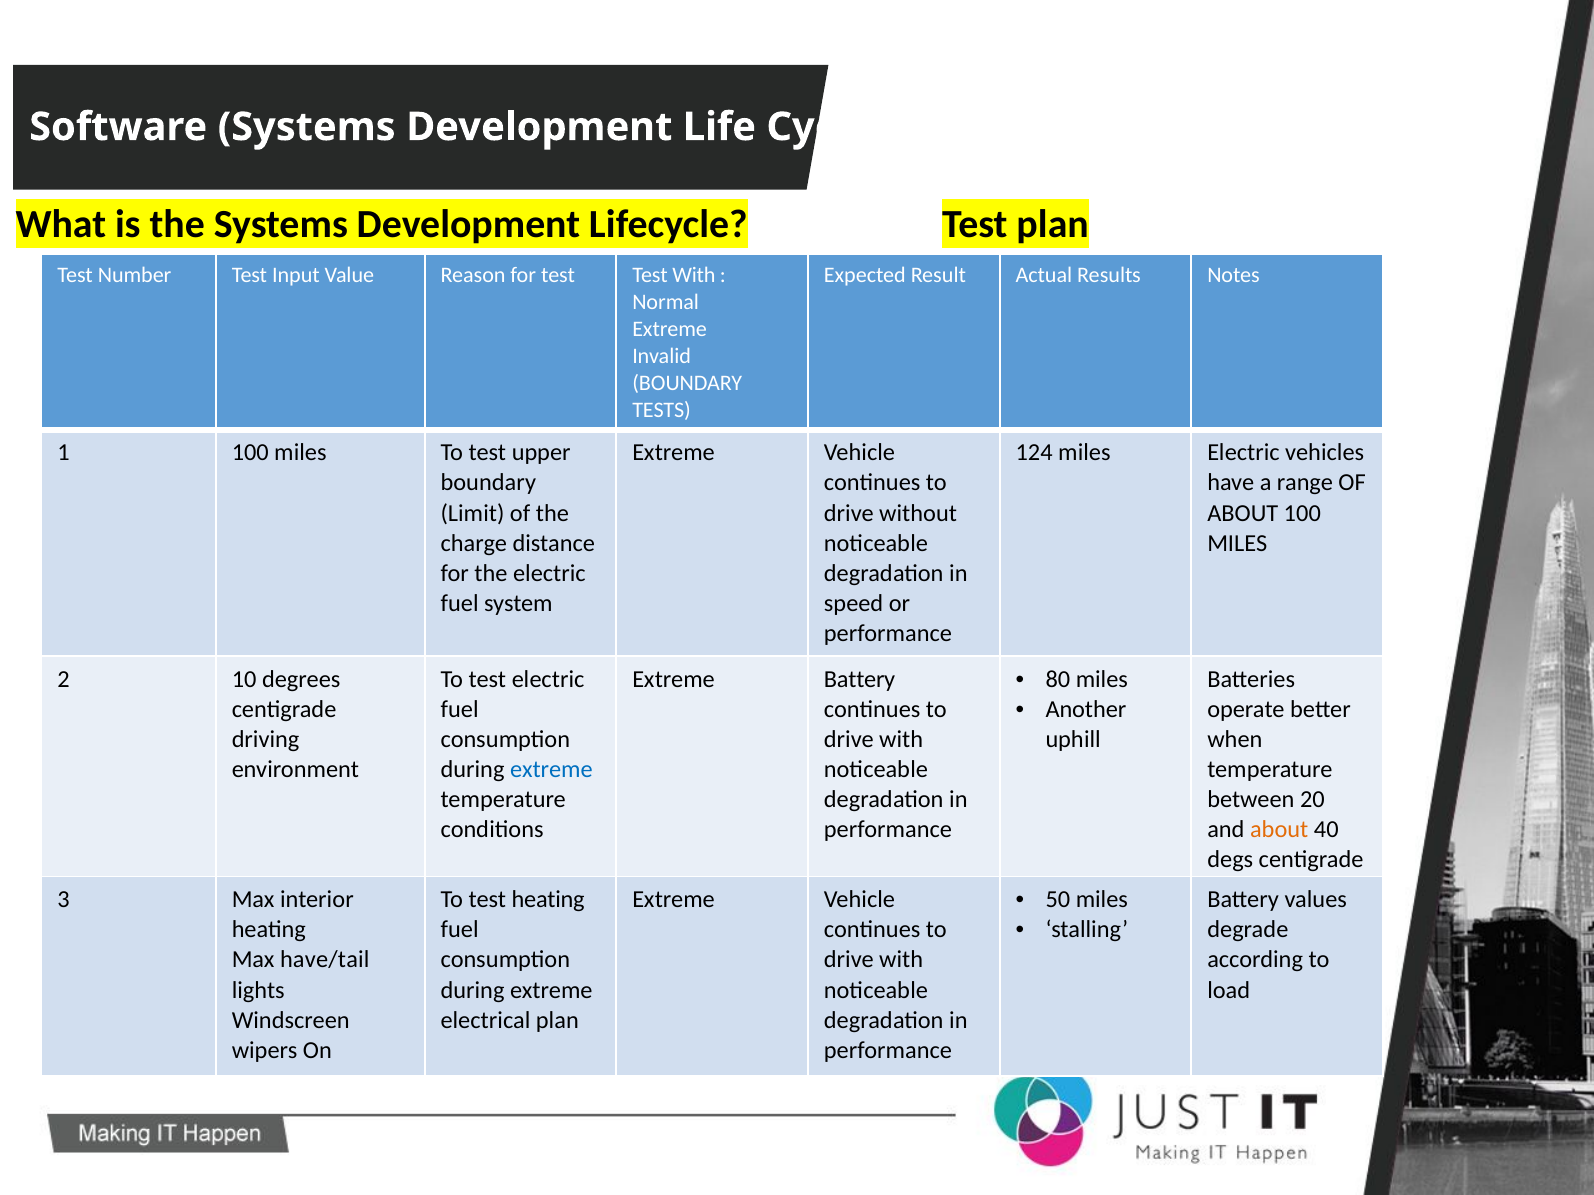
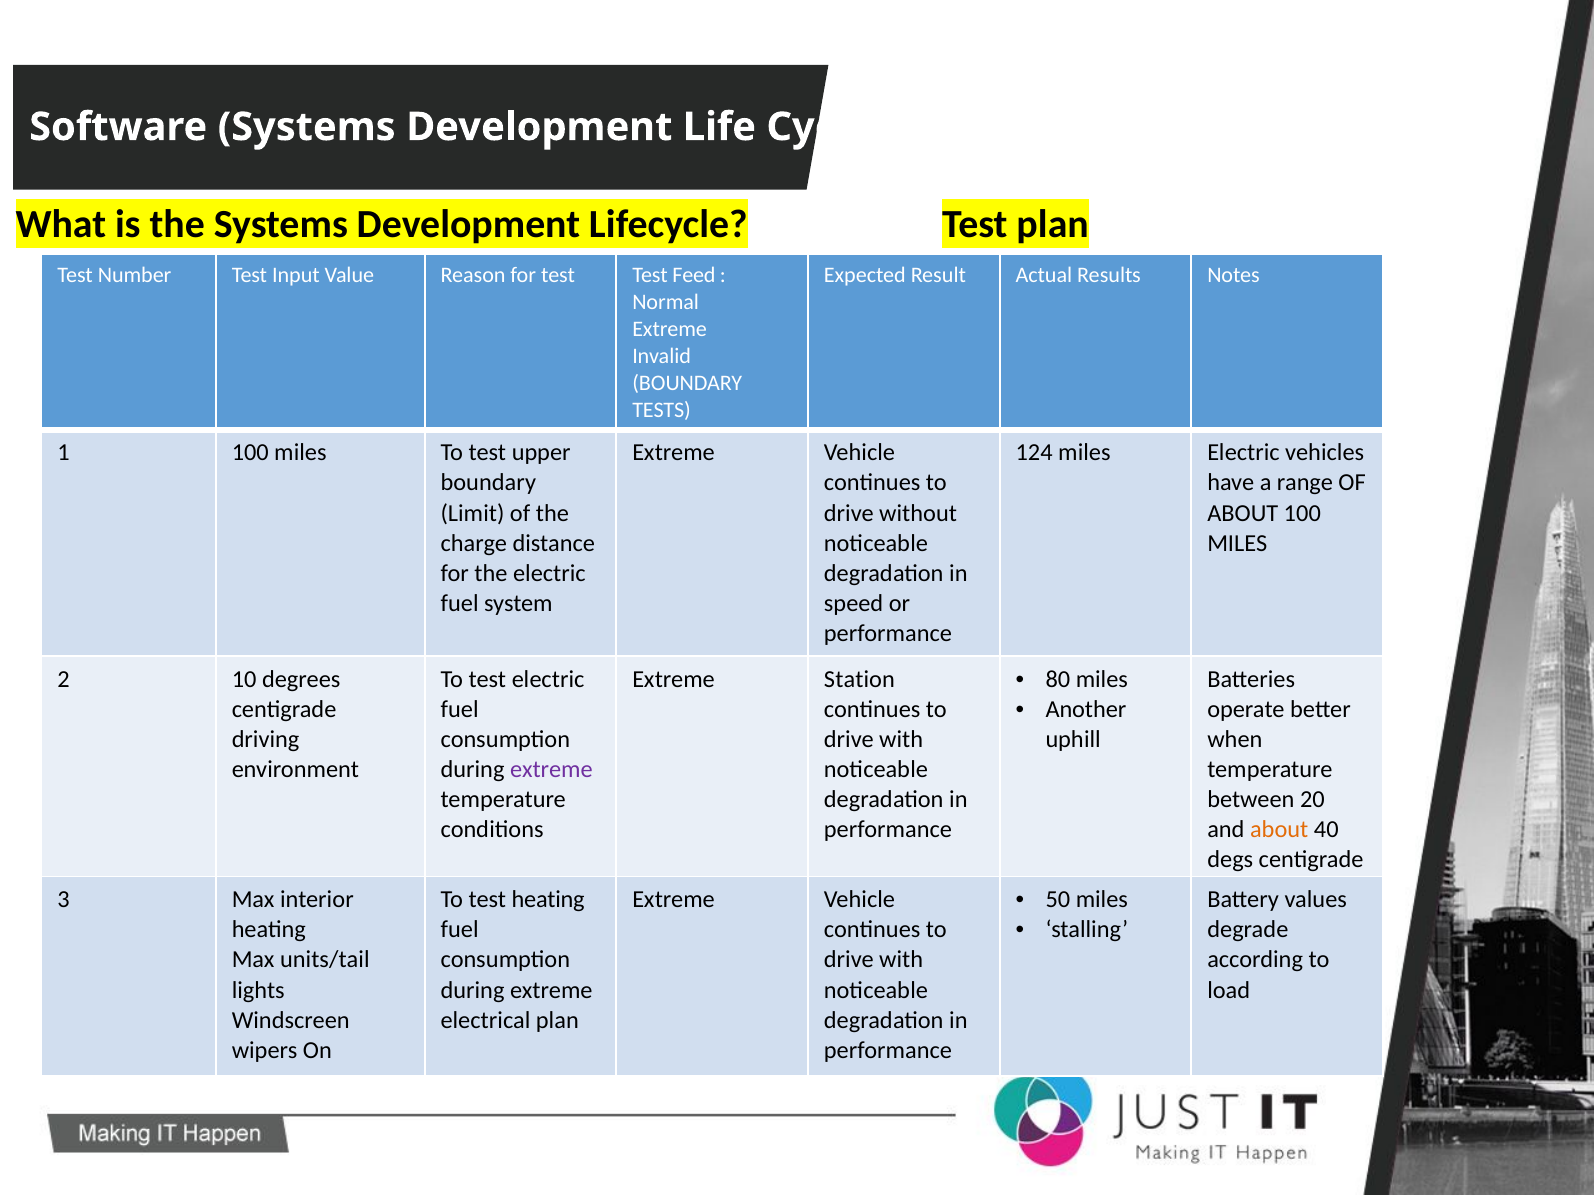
Test With: With -> Feed
Extreme Battery: Battery -> Station
extreme at (551, 770) colour: blue -> purple
have/tail: have/tail -> units/tail
